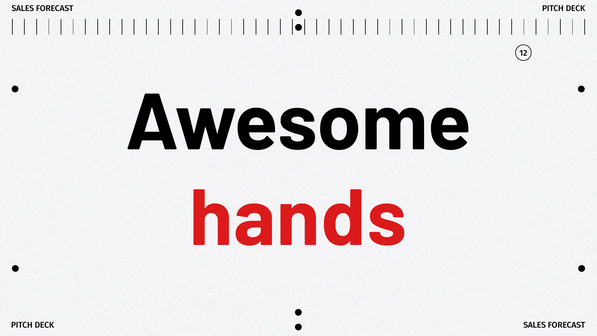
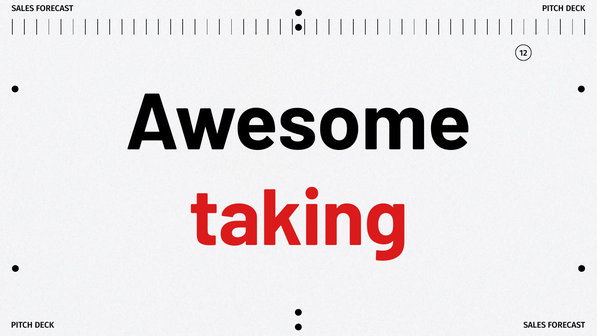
hands: hands -> taking
